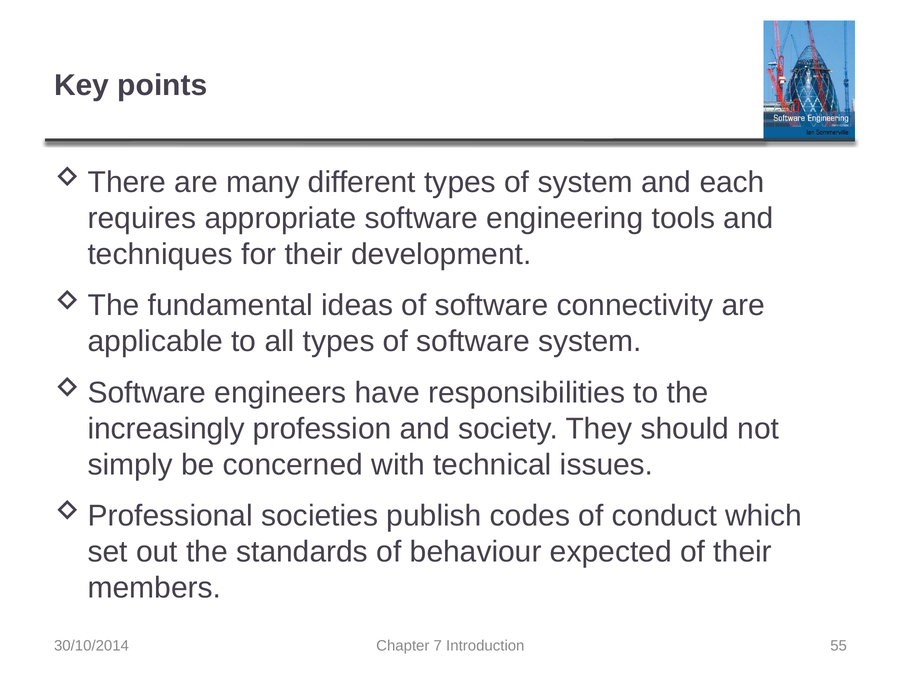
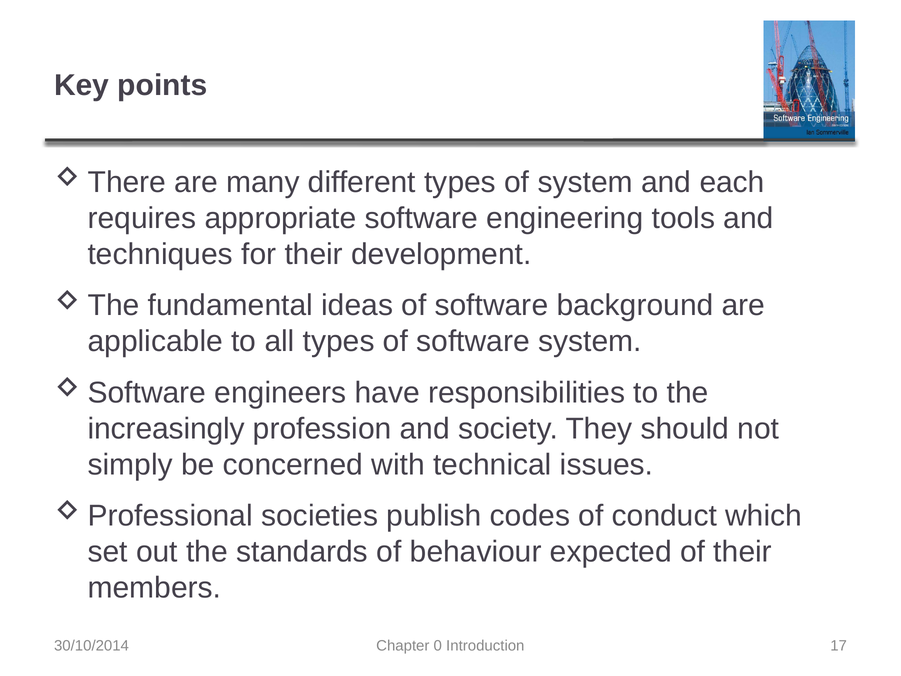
connectivity: connectivity -> background
7: 7 -> 0
55: 55 -> 17
